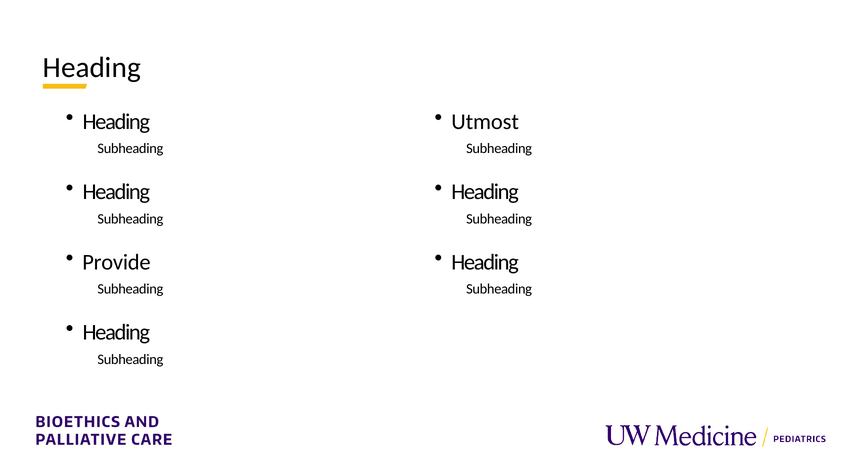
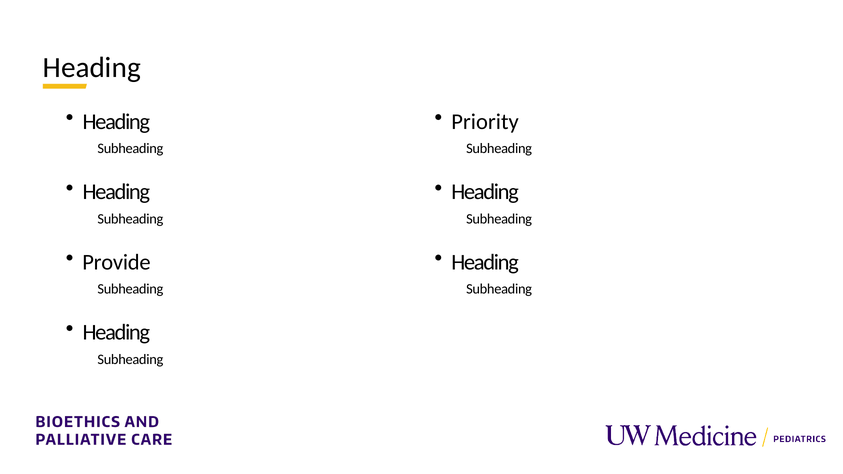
Utmost: Utmost -> Priority
